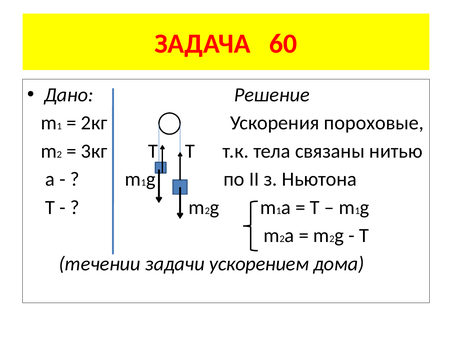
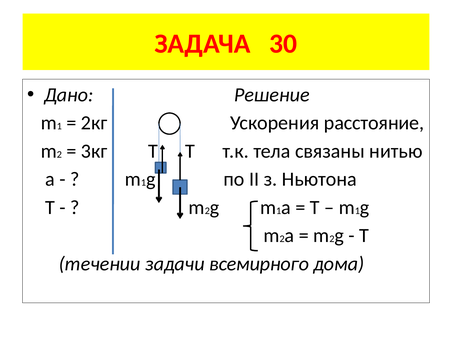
60: 60 -> 30
пороховые: пороховые -> расстояние
ускорением: ускорением -> всемирного
